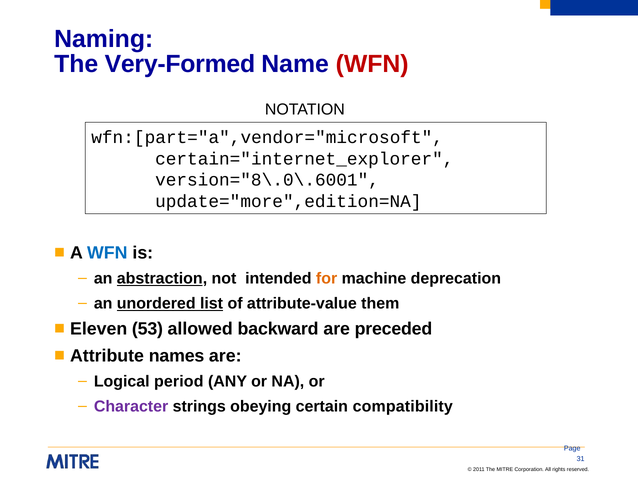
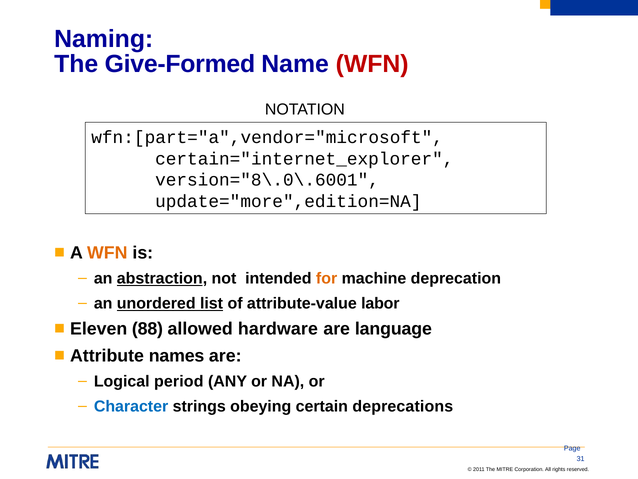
Very-Formed: Very-Formed -> Give-Formed
WFN at (107, 253) colour: blue -> orange
them: them -> labor
53: 53 -> 88
backward: backward -> hardware
preceded: preceded -> language
Character colour: purple -> blue
compatibility: compatibility -> deprecations
